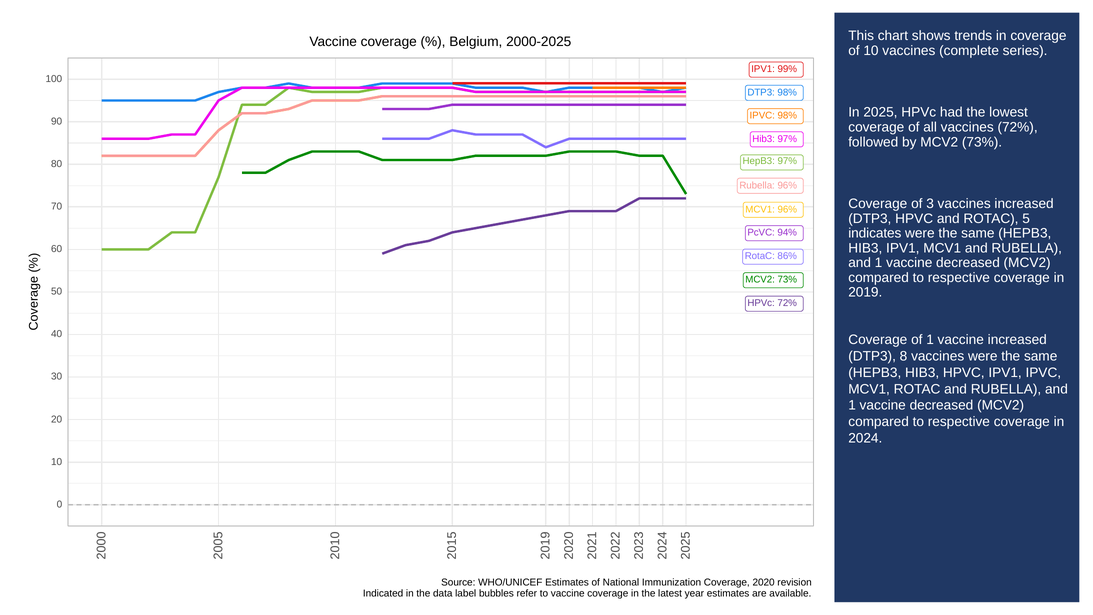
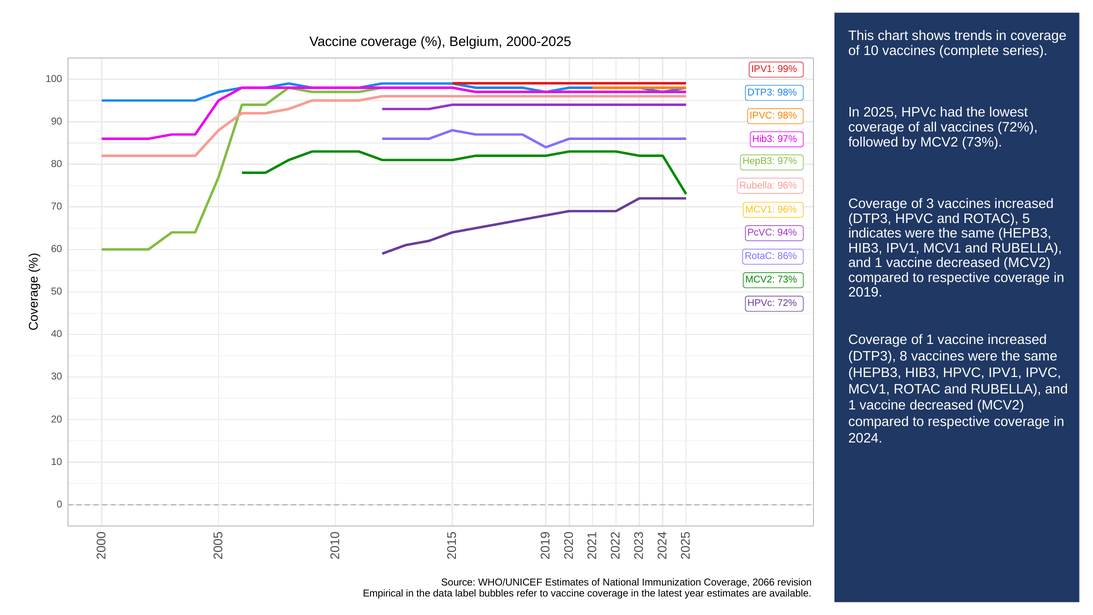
2020: 2020 -> 2066
Indicated: Indicated -> Empirical
